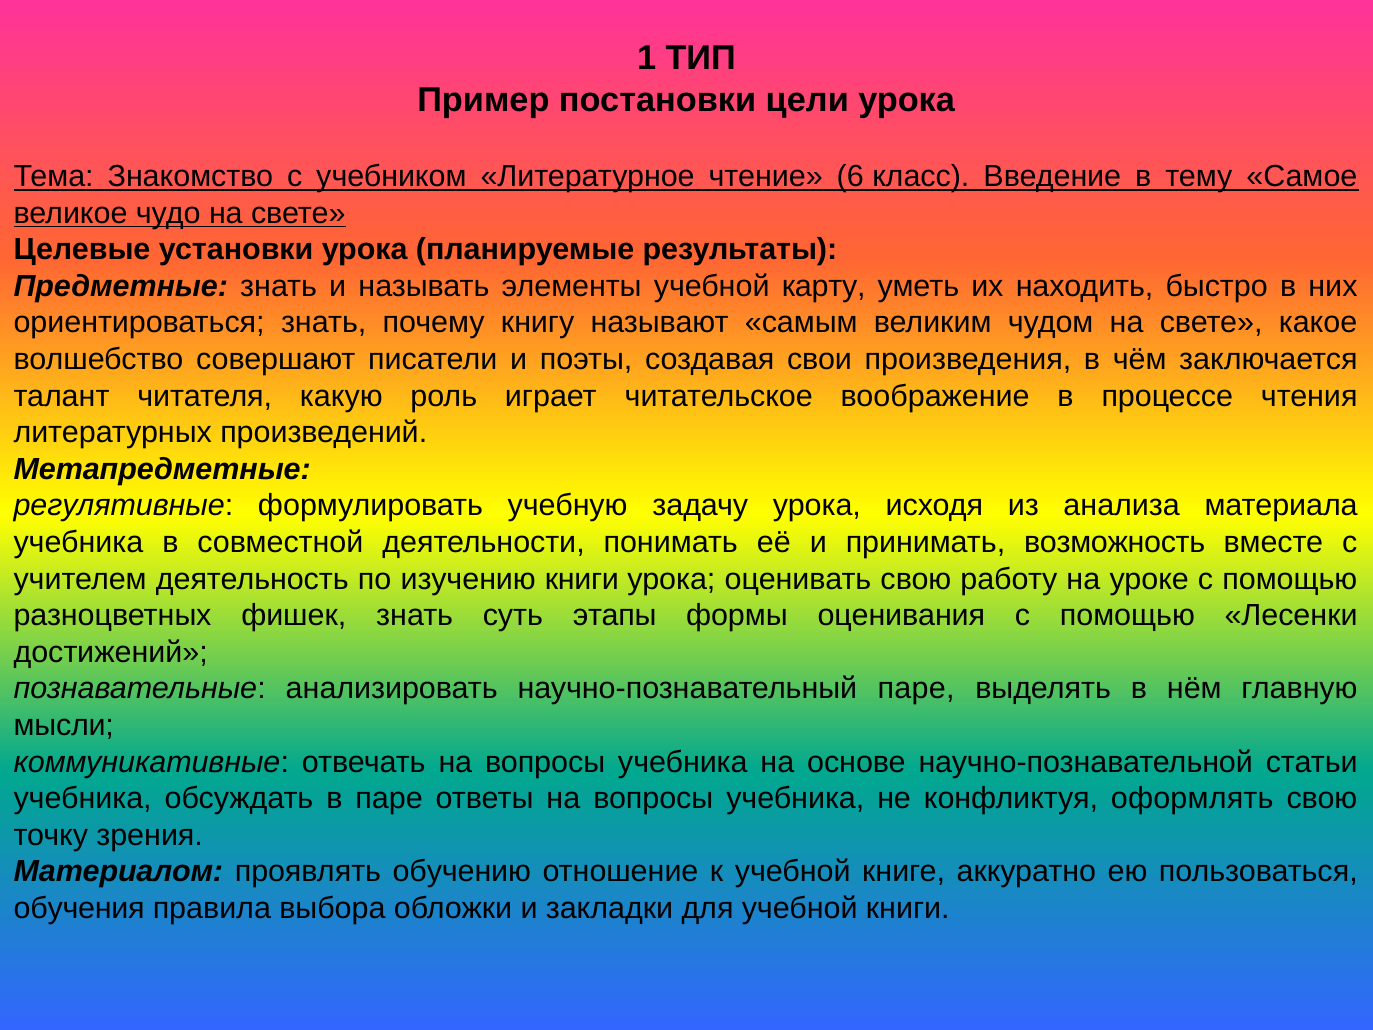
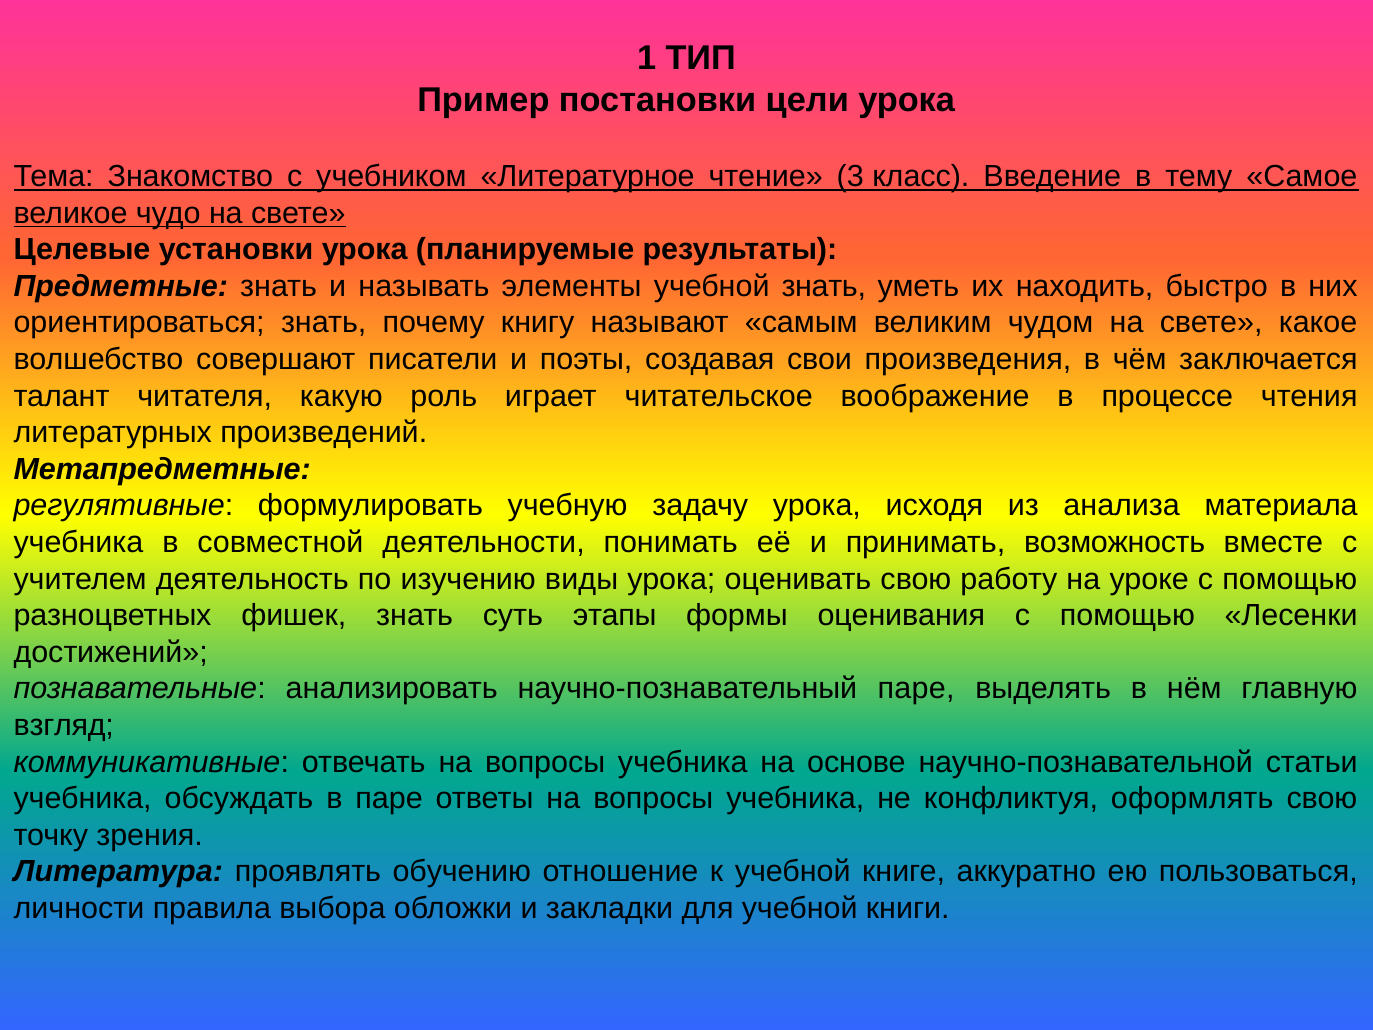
6: 6 -> 3
учебной карту: карту -> знать
изучению книги: книги -> виды
мысли: мысли -> взгляд
Материалом: Материалом -> Литература
обучения: обучения -> личности
